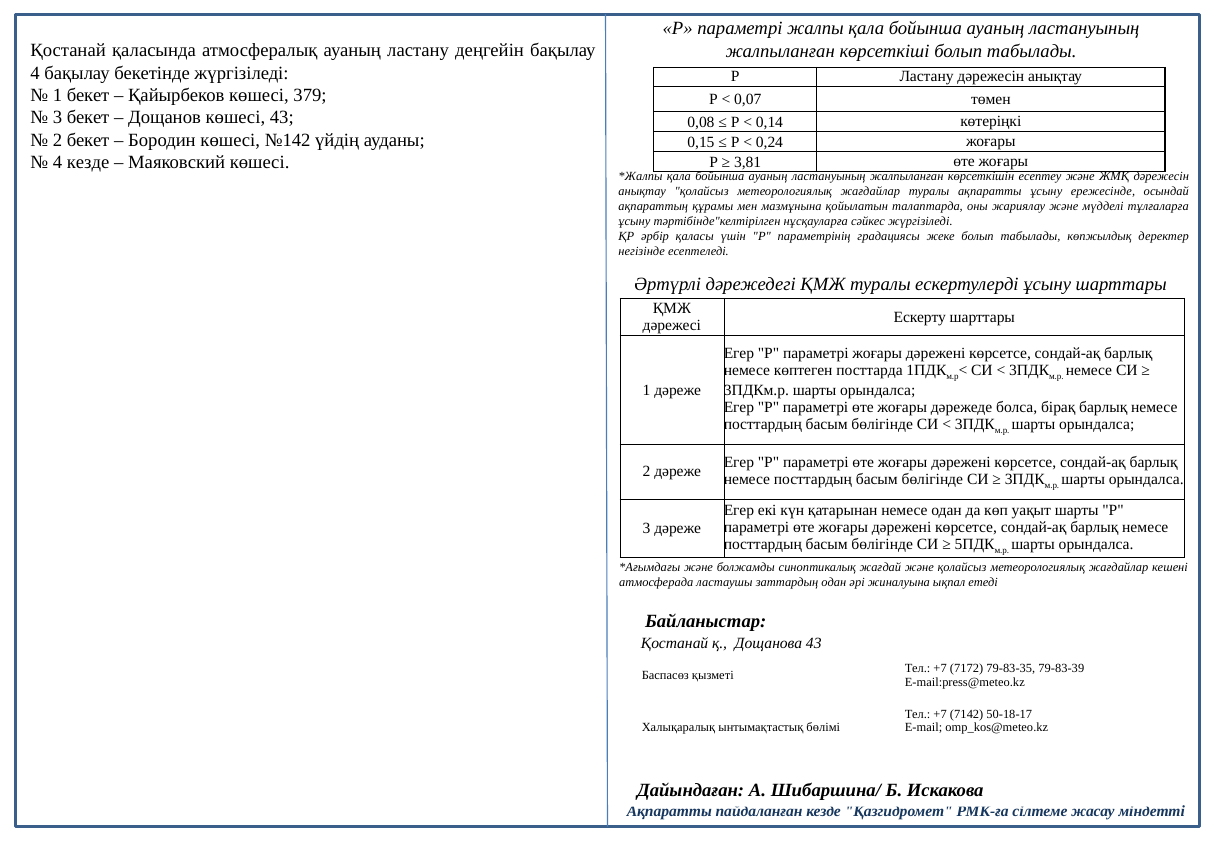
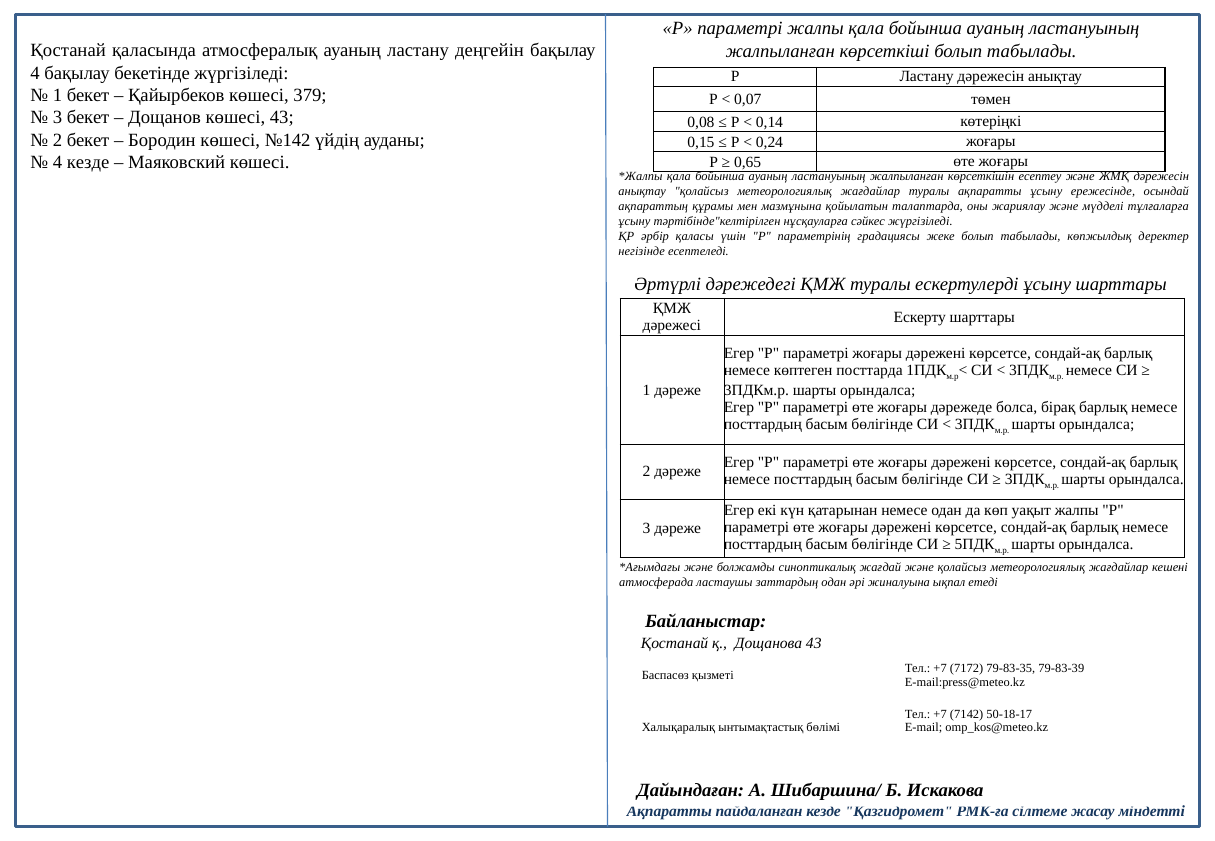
3,81: 3,81 -> 0,65
уақыт шарты: шарты -> жалпы
